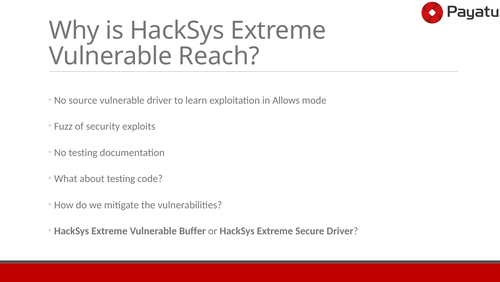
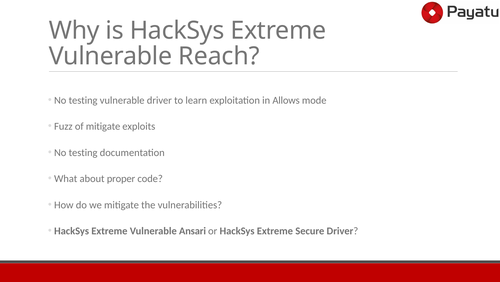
source at (83, 100): source -> testing
of security: security -> mitigate
about testing: testing -> proper
Buffer: Buffer -> Ansari
